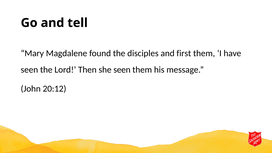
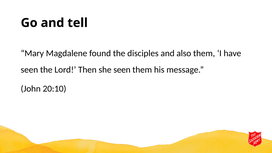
first: first -> also
20:12: 20:12 -> 20:10
